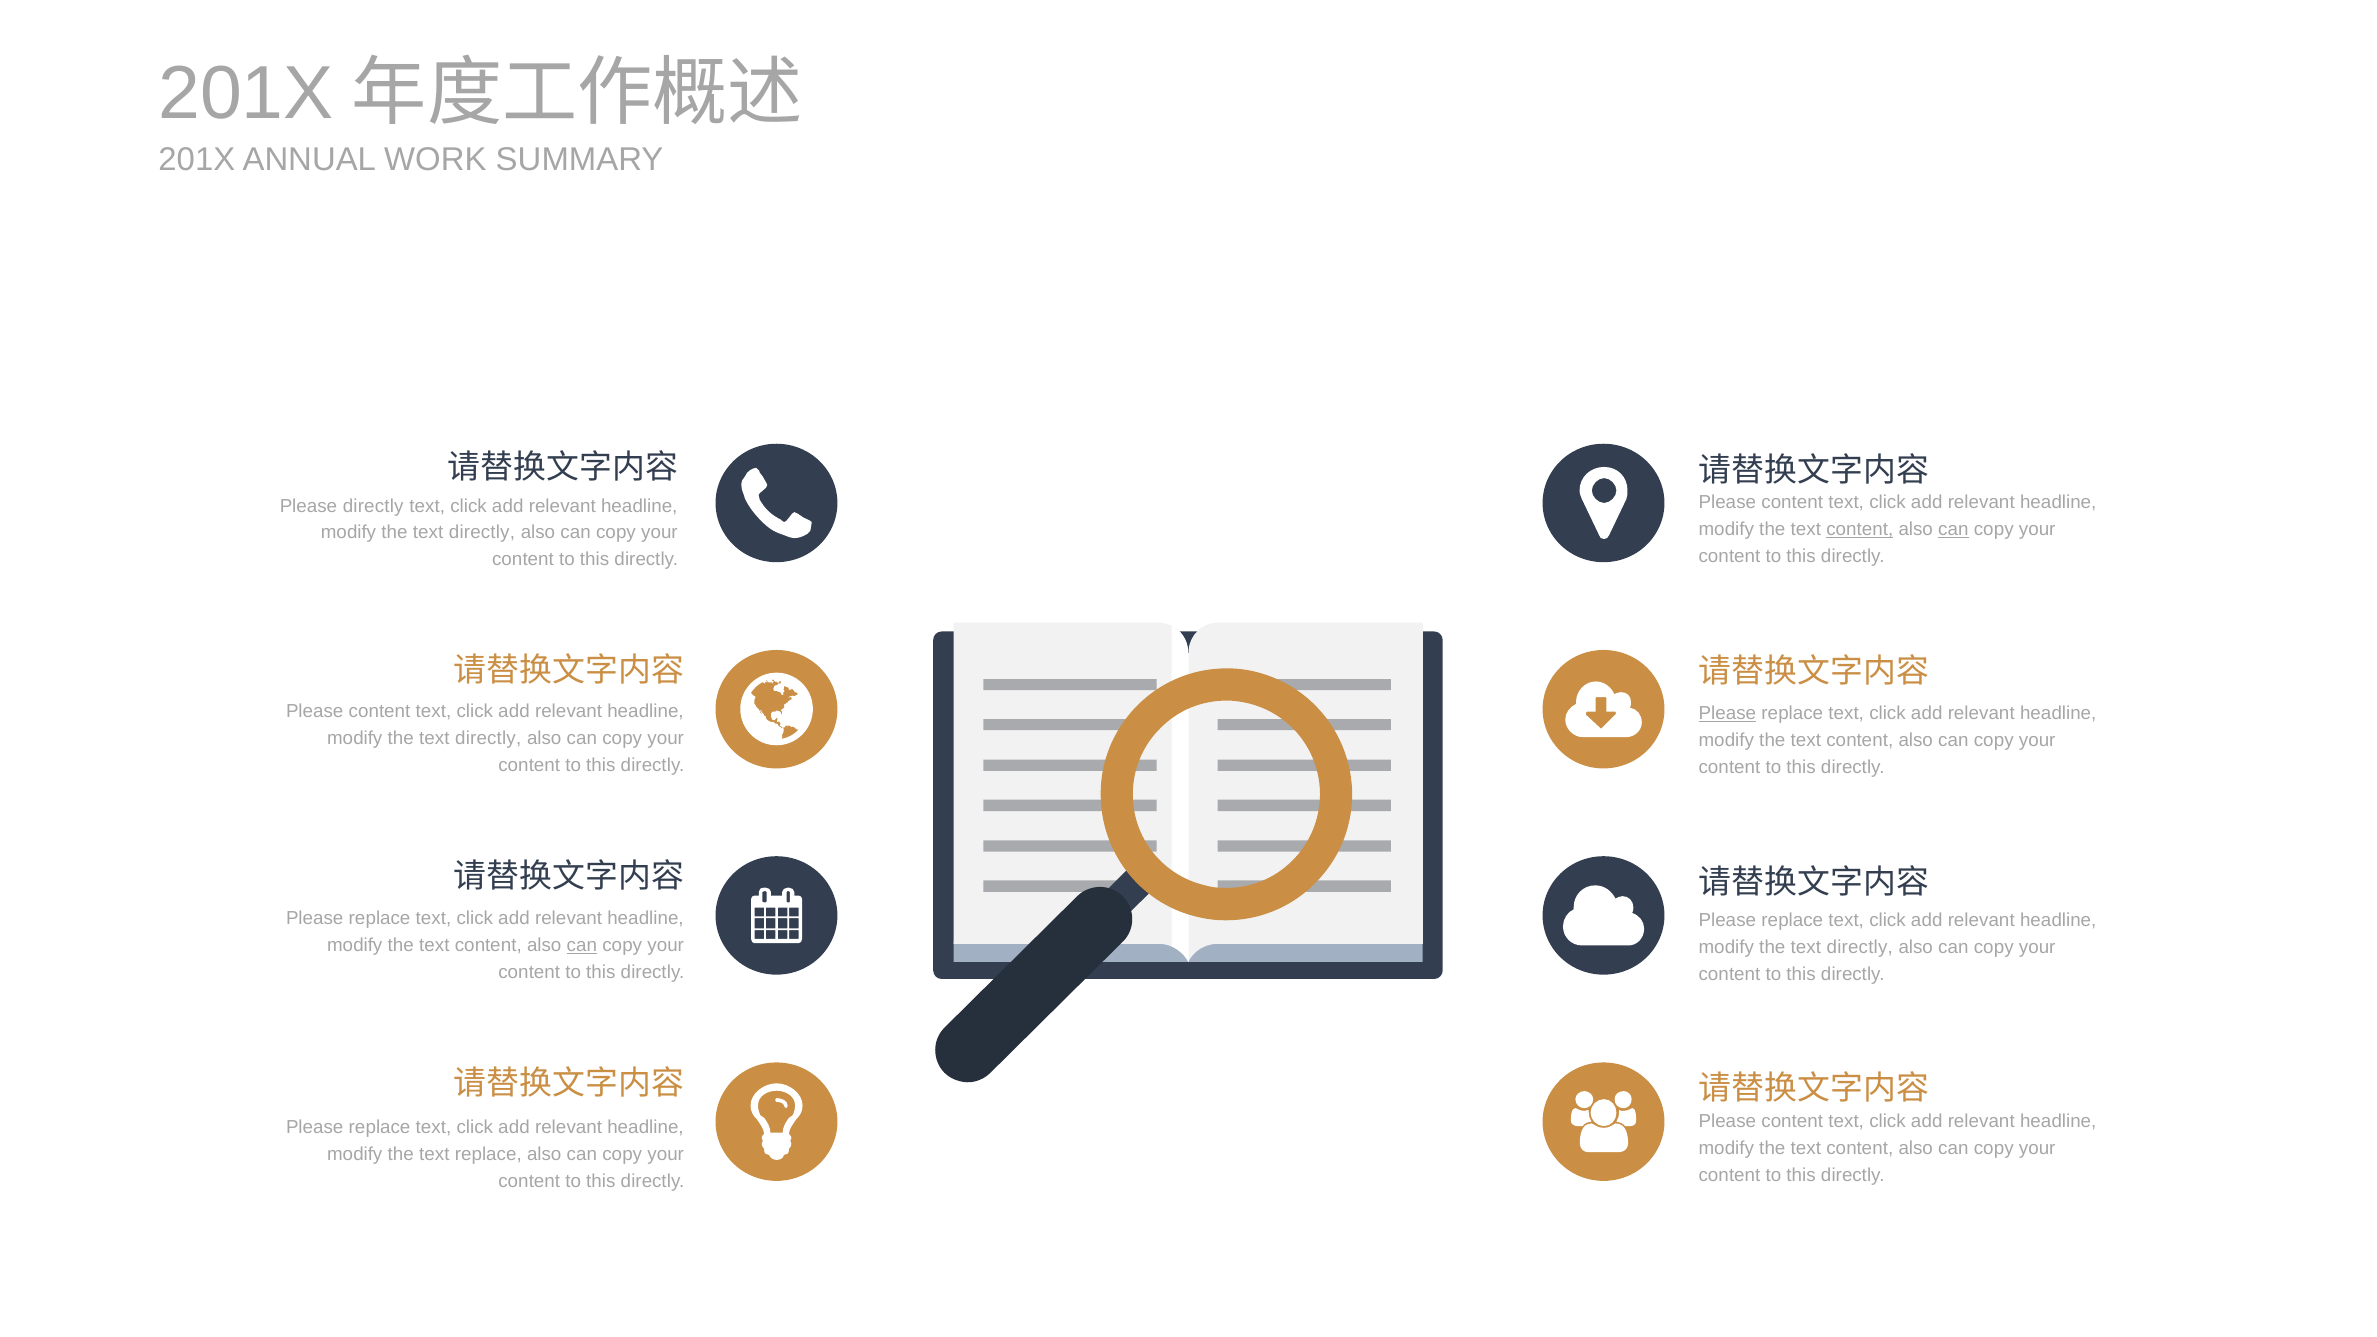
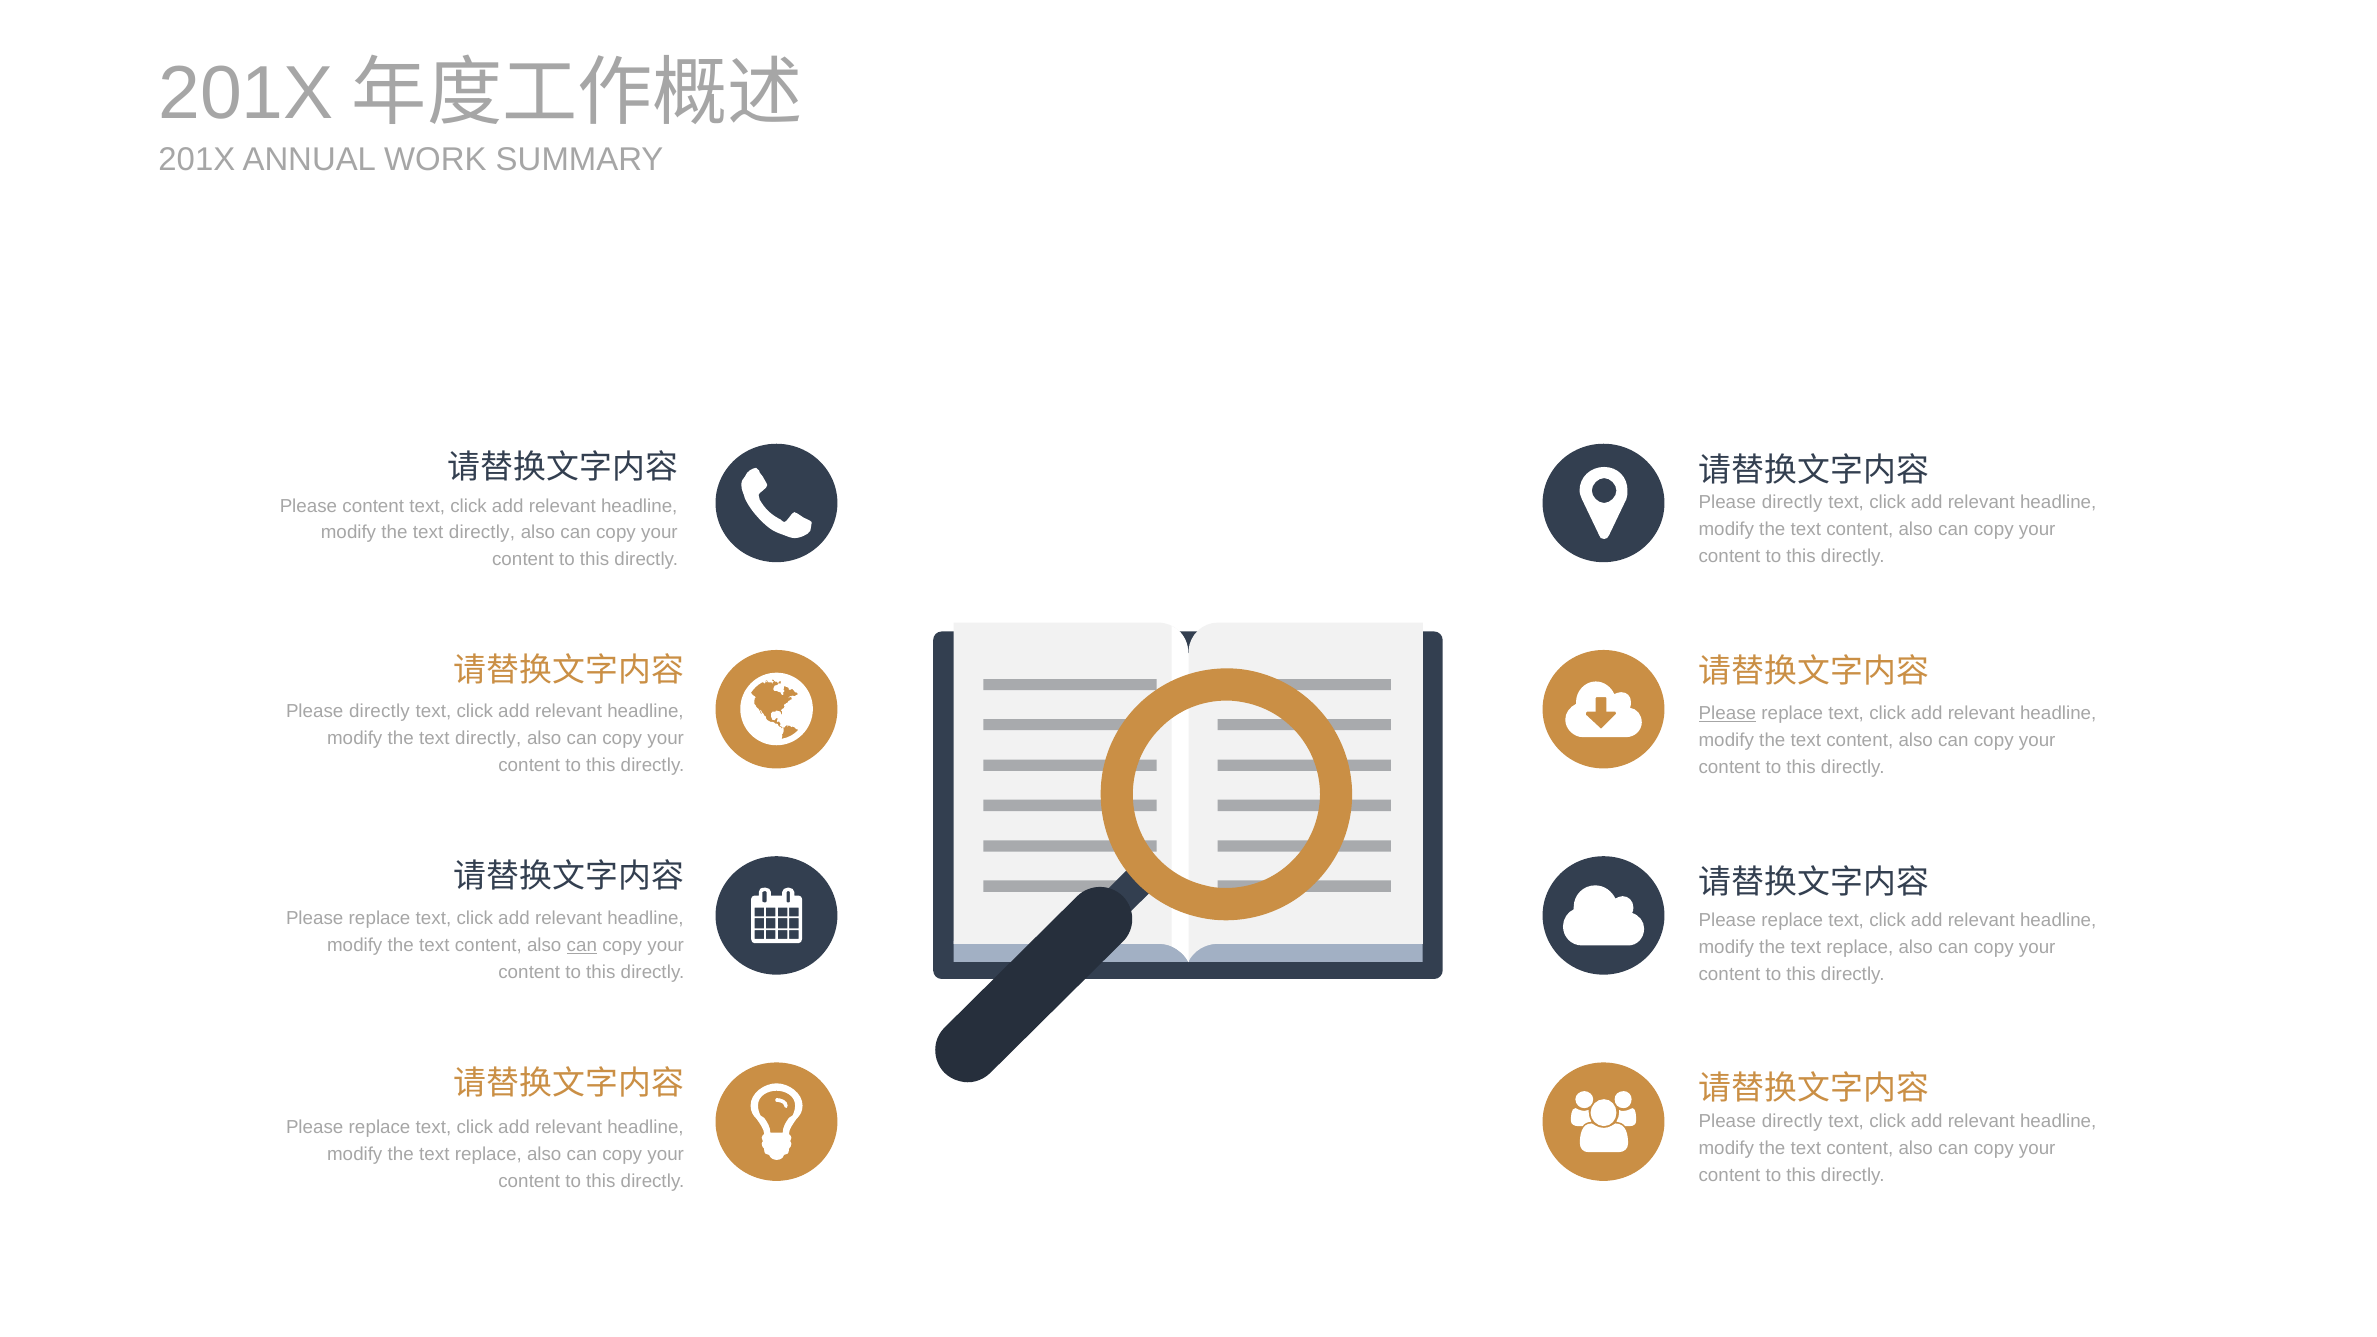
content at (1792, 503): content -> directly
Please directly: directly -> content
content at (1860, 530) underline: present -> none
can at (1953, 530) underline: present -> none
content at (380, 711): content -> directly
directly at (1860, 947): directly -> replace
content at (1792, 1121): content -> directly
